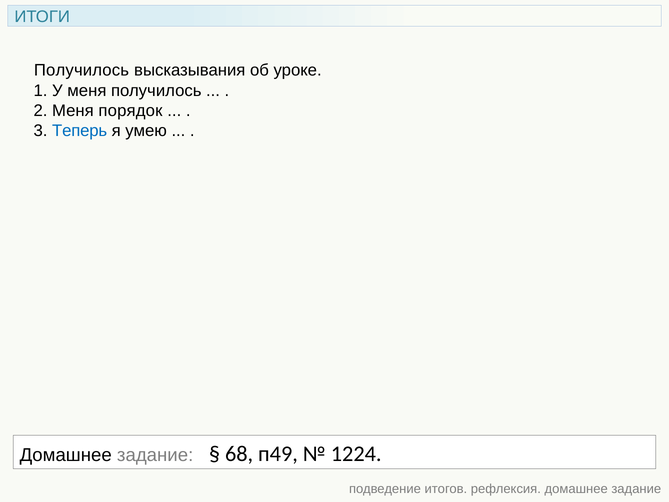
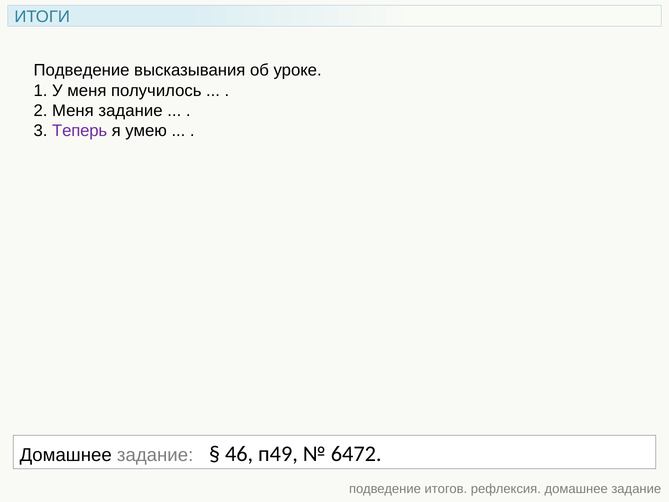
Получилось at (81, 70): Получилось -> Подведение
Меня порядок: порядок -> задание
Теперь colour: blue -> purple
68: 68 -> 46
1224: 1224 -> 6472
